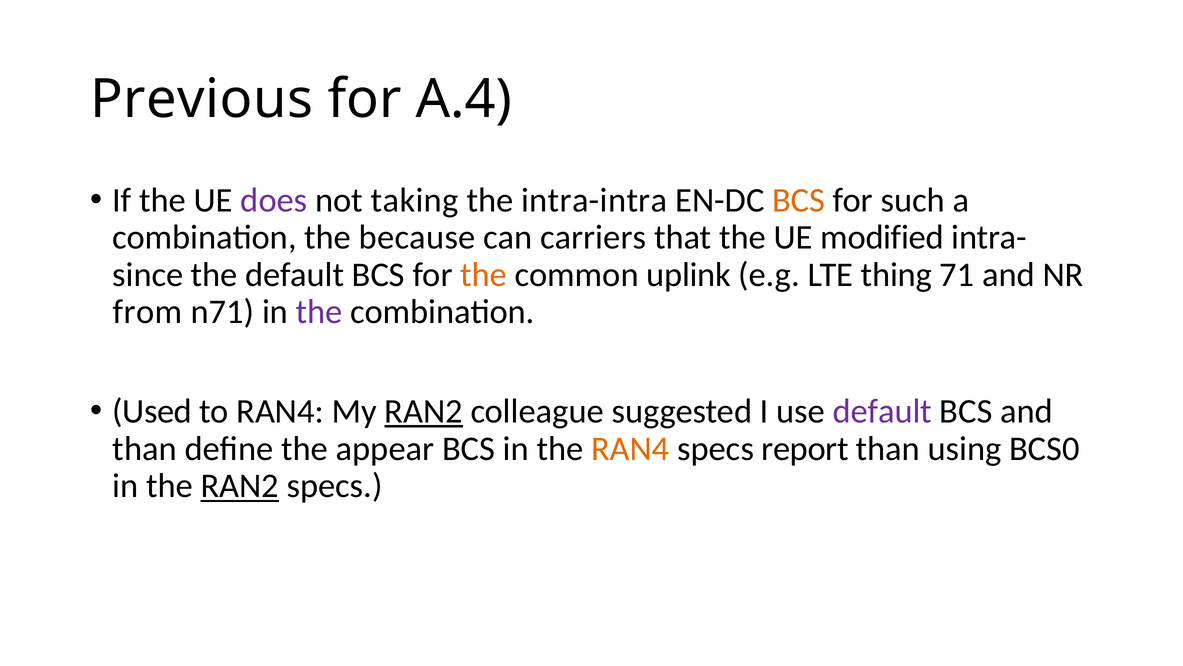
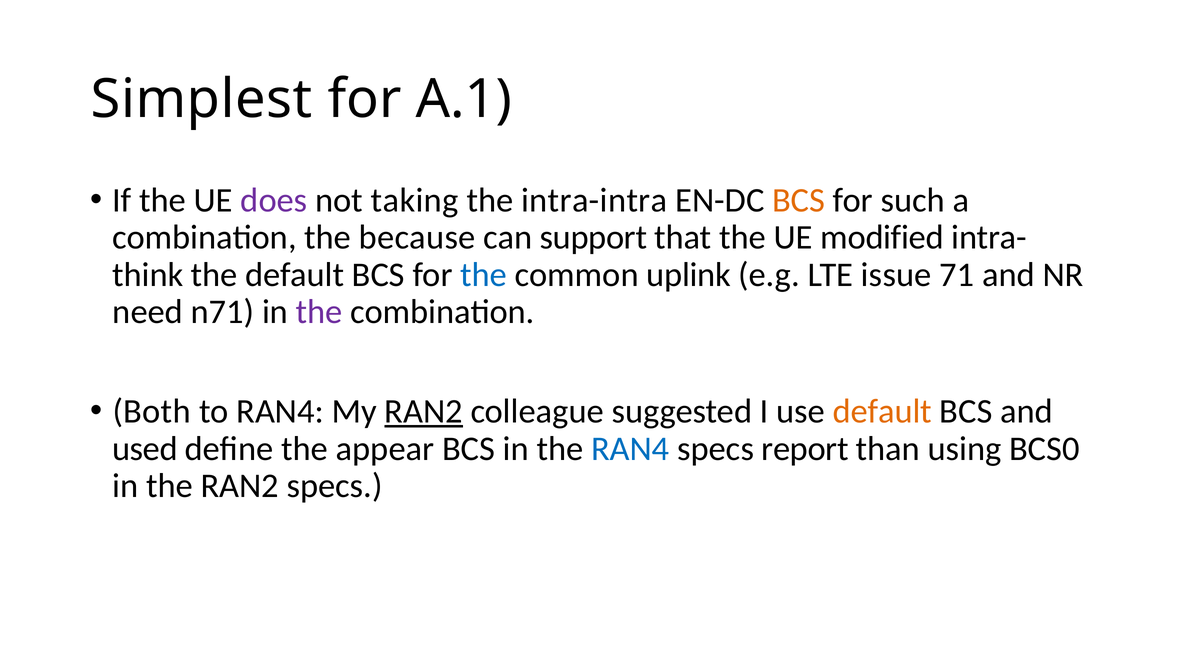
Previous: Previous -> Simplest
A.4: A.4 -> A.1
carriers: carriers -> support
since: since -> think
the at (484, 275) colour: orange -> blue
thing: thing -> issue
from: from -> need
Used: Used -> Both
default at (882, 411) colour: purple -> orange
than at (145, 448): than -> used
RAN4 at (630, 448) colour: orange -> blue
RAN2 at (240, 486) underline: present -> none
